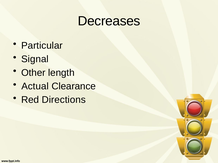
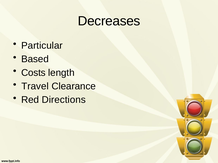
Signal: Signal -> Based
Other: Other -> Costs
Actual: Actual -> Travel
